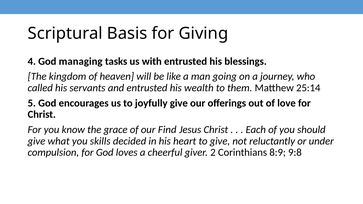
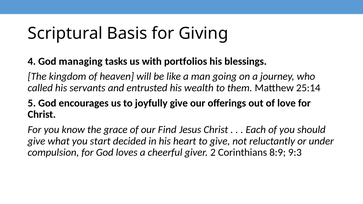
with entrusted: entrusted -> portfolios
skills: skills -> start
9:8: 9:8 -> 9:3
